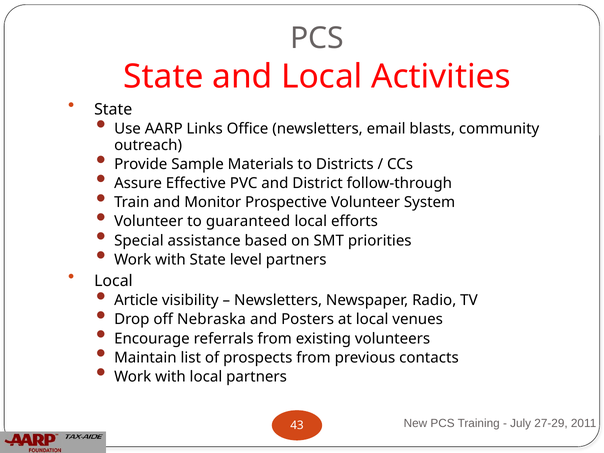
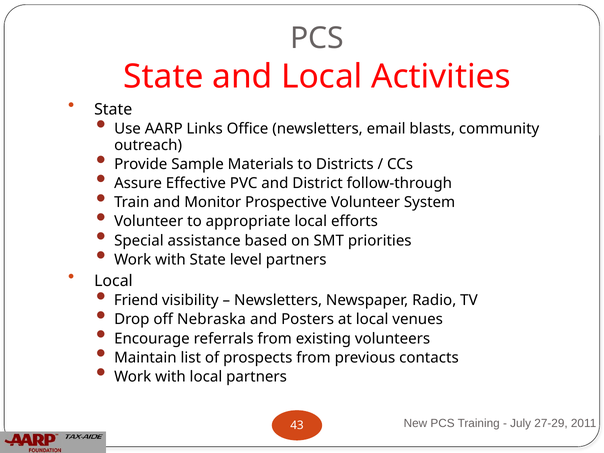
guaranteed: guaranteed -> appropriate
Article: Article -> Friend
